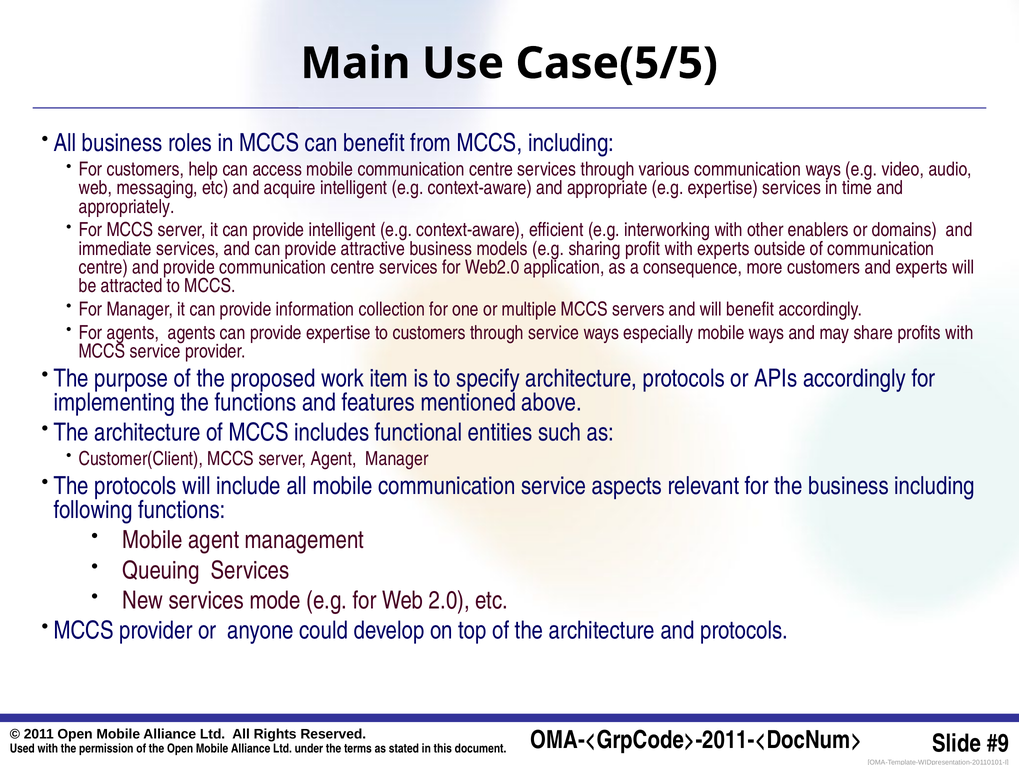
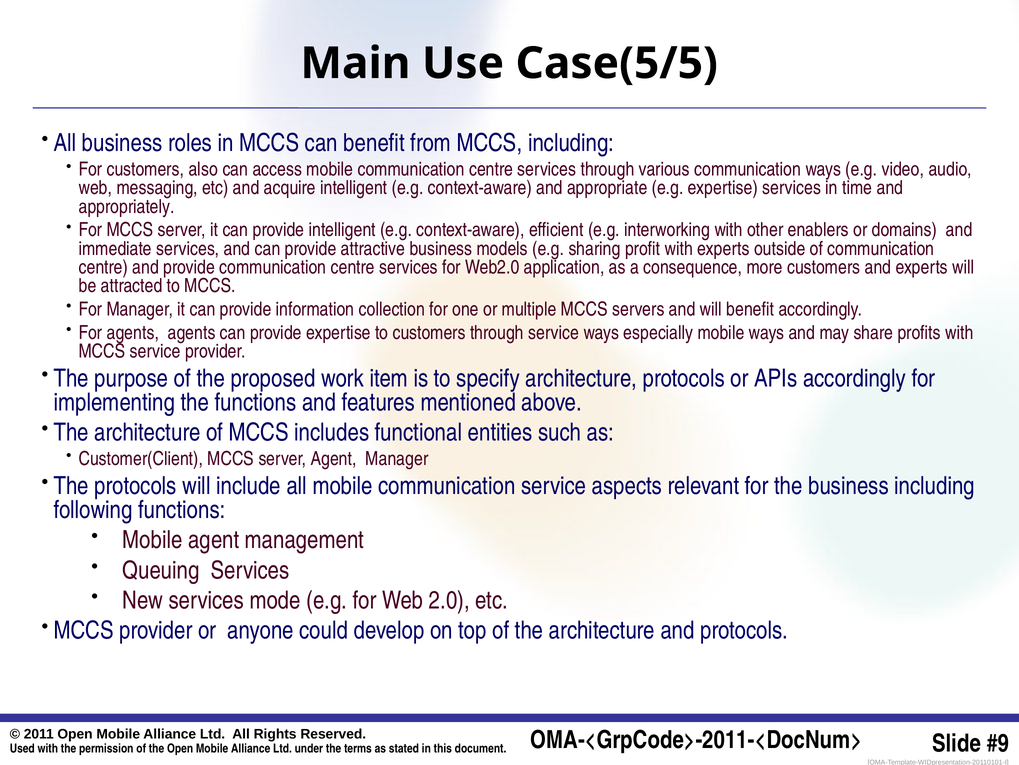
help: help -> also
